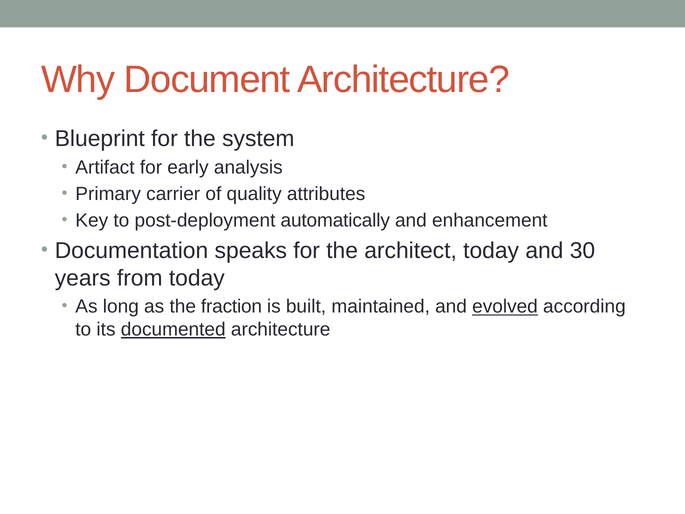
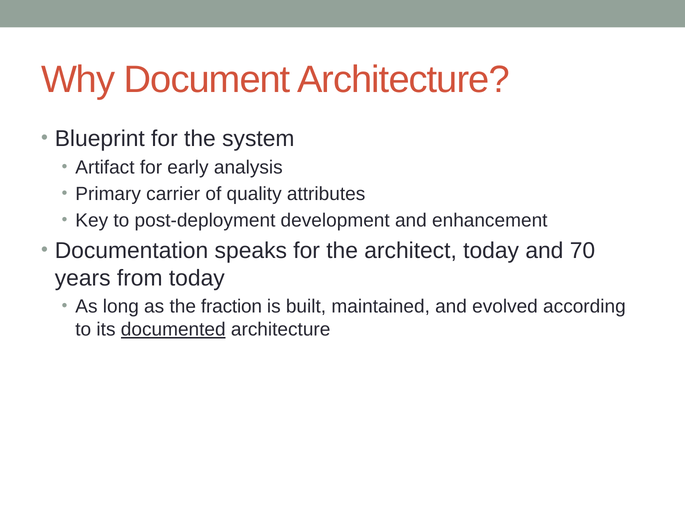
automatically: automatically -> development
30: 30 -> 70
evolved underline: present -> none
